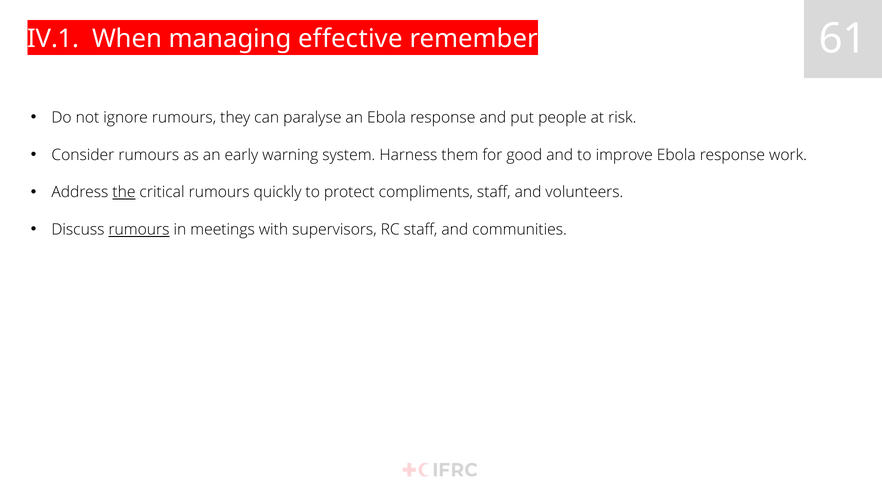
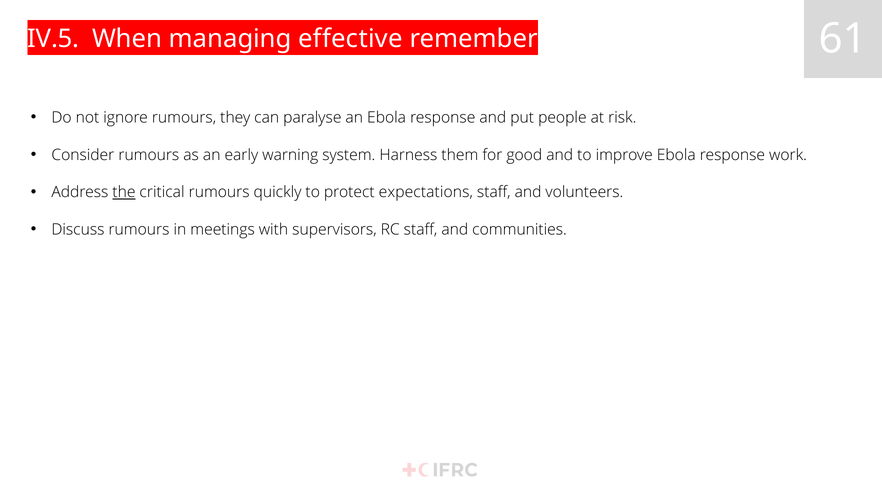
IV.1: IV.1 -> IV.5
compliments: compliments -> expectations
rumours at (139, 230) underline: present -> none
